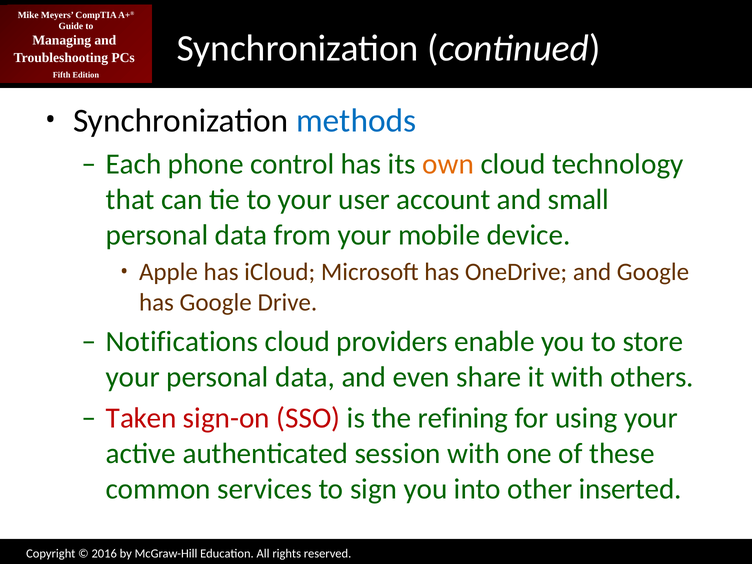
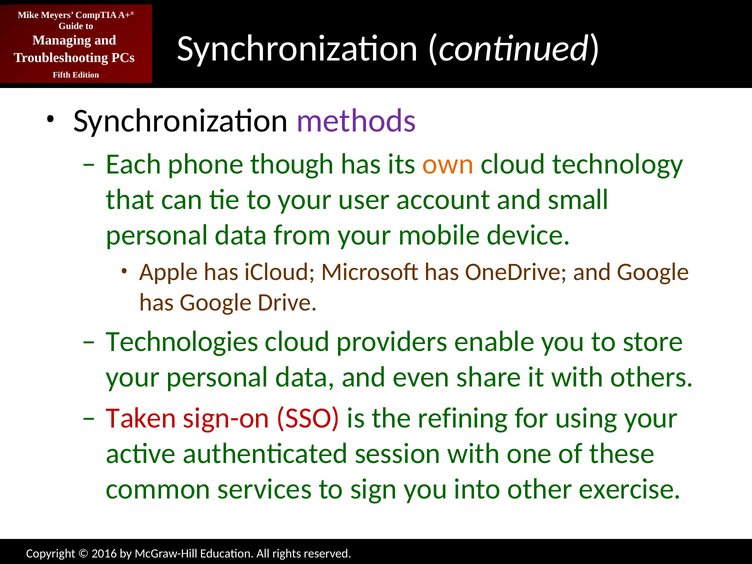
methods colour: blue -> purple
control: control -> though
Notifications: Notifications -> Technologies
inserted: inserted -> exercise
